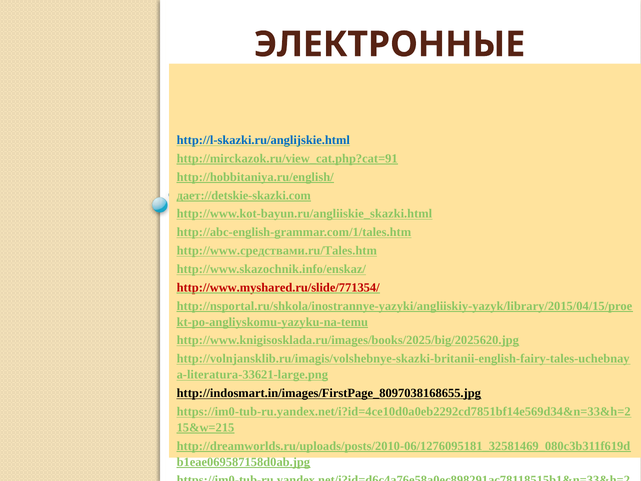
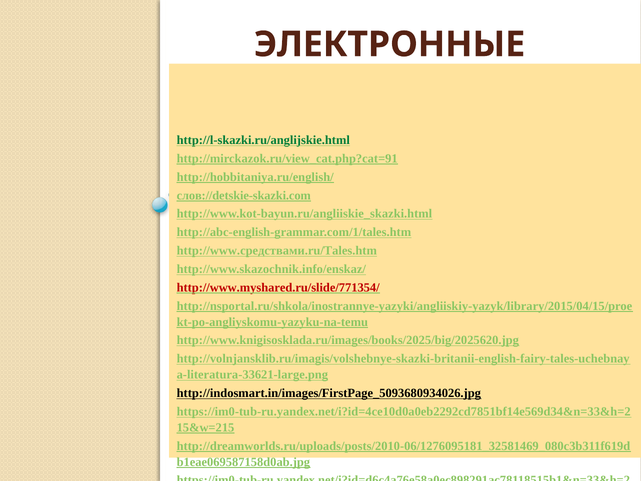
http://l-skazki.ru/anglijskie.html colour: blue -> green
дает://detskie-skazki.com: дает://detskie-skazki.com -> слов://detskie-skazki.com
http://indosmart.in/images/FirstPage_8097038168655.jpg: http://indosmart.in/images/FirstPage_8097038168655.jpg -> http://indosmart.in/images/FirstPage_5093680934026.jpg
